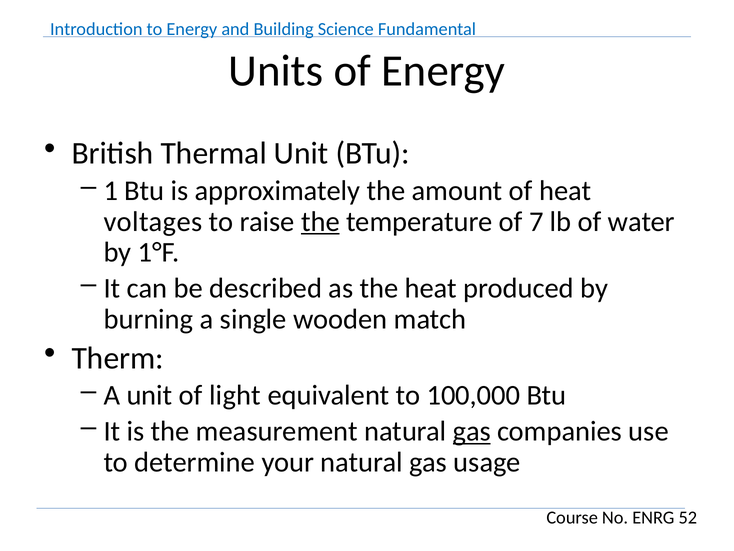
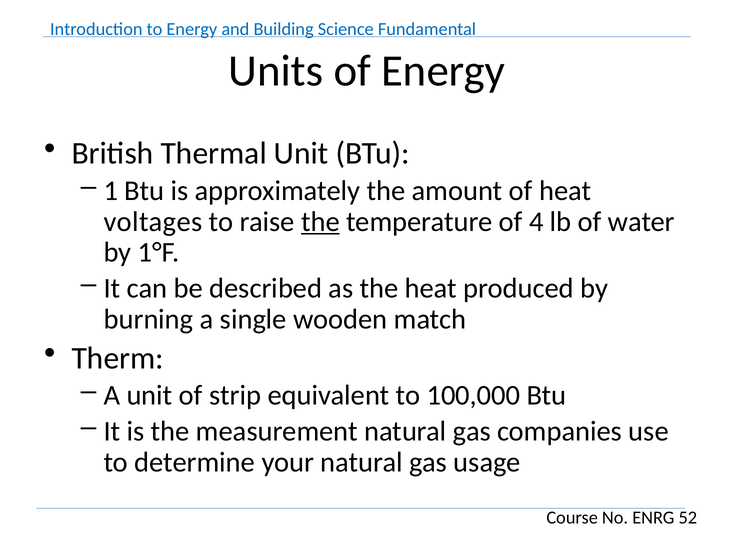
7: 7 -> 4
light: light -> strip
gas at (472, 431) underline: present -> none
